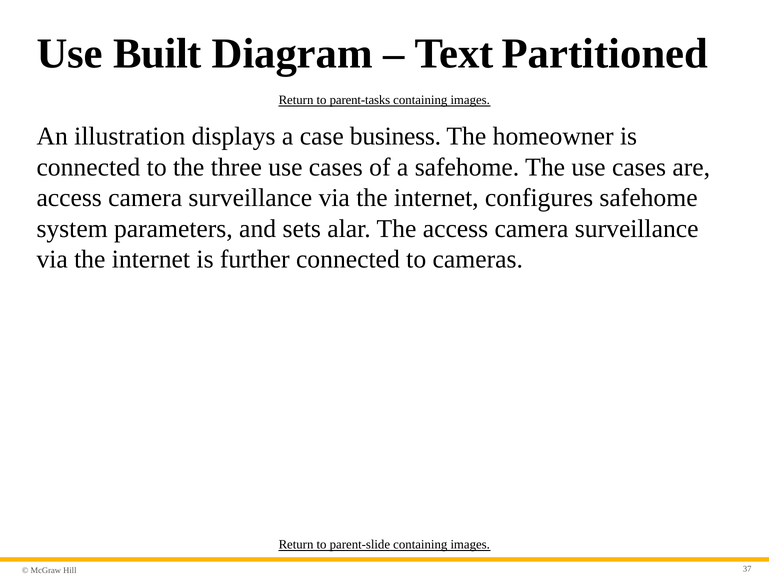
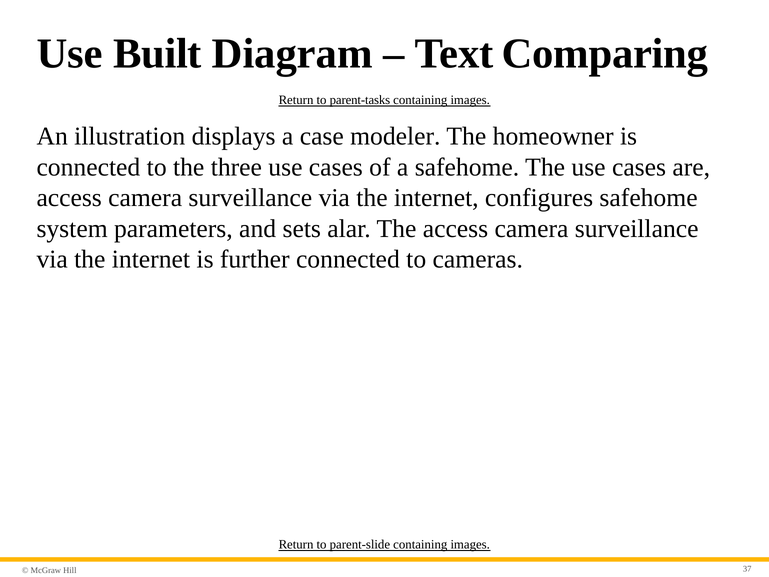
Partitioned: Partitioned -> Comparing
business: business -> modeler
